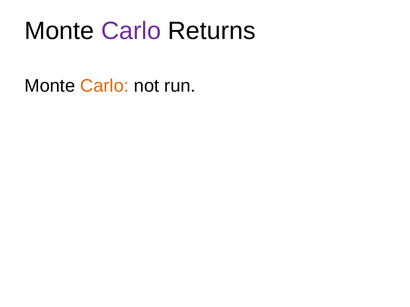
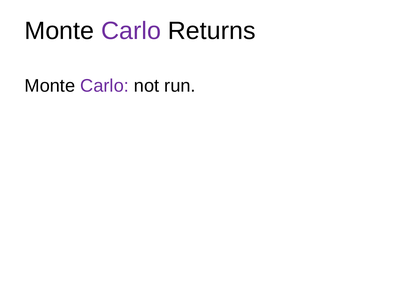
Carlo at (105, 86) colour: orange -> purple
